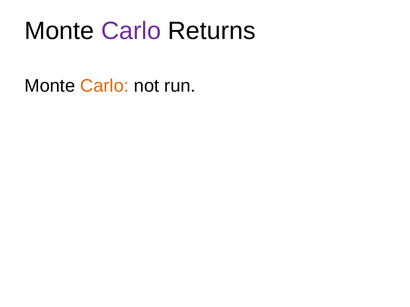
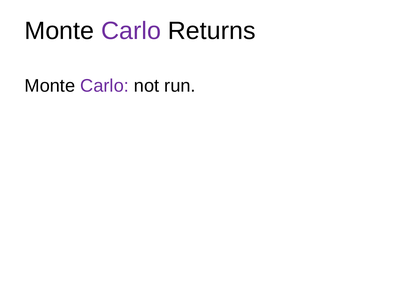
Carlo at (105, 86) colour: orange -> purple
